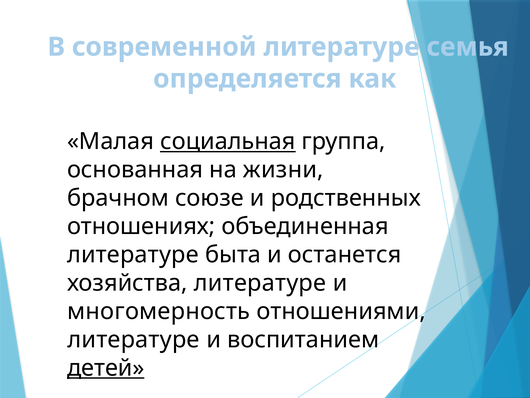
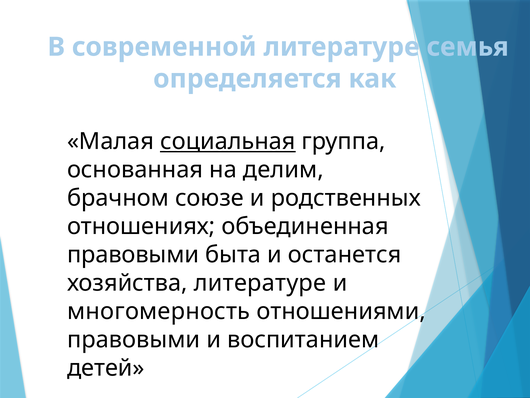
жизни: жизни -> делим
литературе at (133, 254): литературе -> правовыми
литературе at (134, 339): литературе -> правовыми
детей underline: present -> none
